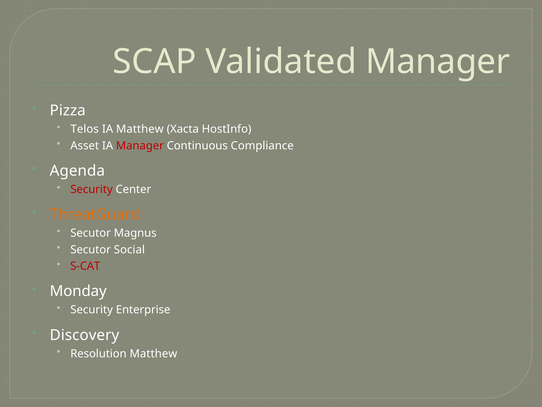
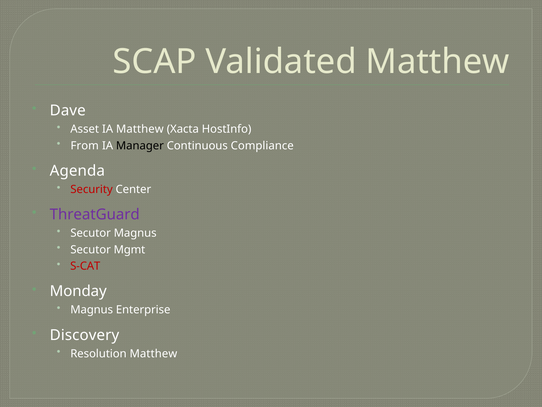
Validated Manager: Manager -> Matthew
Pizza: Pizza -> Dave
Telos: Telos -> Asset
Asset: Asset -> From
Manager at (140, 145) colour: red -> black
ThreatGuard colour: orange -> purple
Social: Social -> Mgmt
Security at (92, 310): Security -> Magnus
